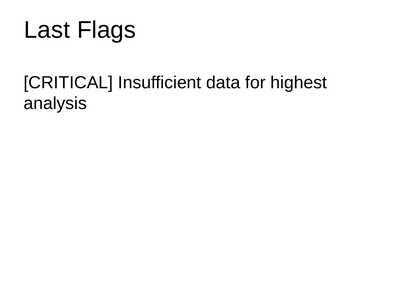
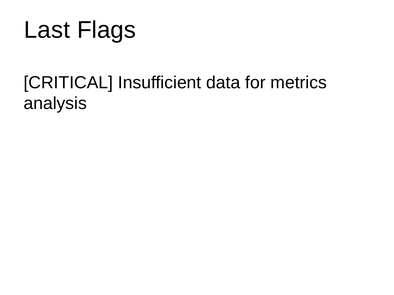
highest: highest -> metrics
